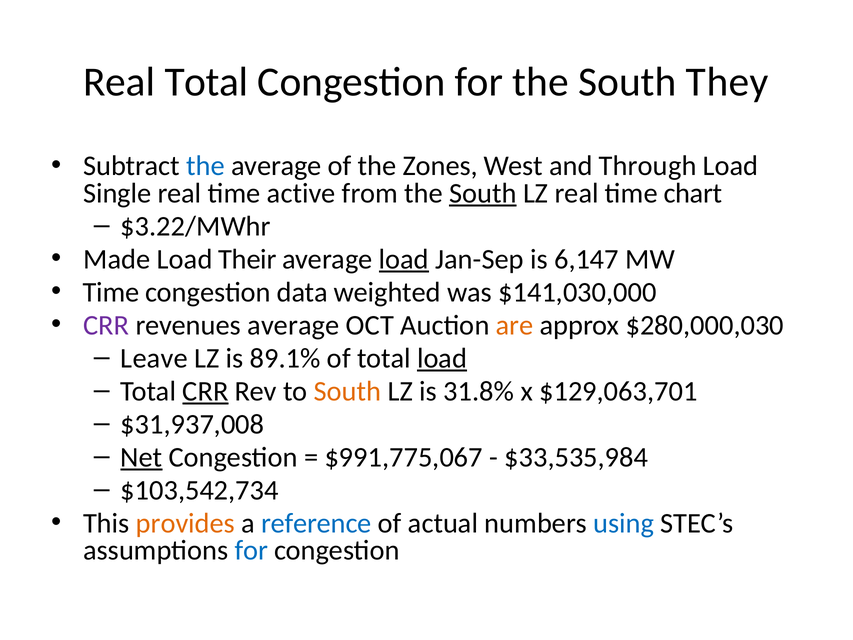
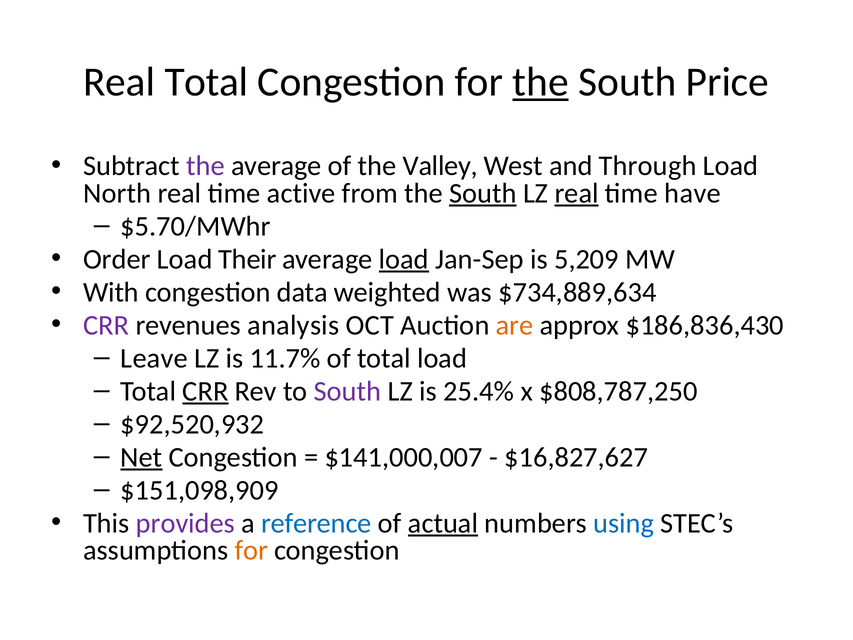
the at (541, 82) underline: none -> present
They: They -> Price
the at (206, 166) colour: blue -> purple
Zones: Zones -> Valley
Single: Single -> North
real at (577, 193) underline: none -> present
chart: chart -> have
$3.22/MWhr: $3.22/MWhr -> $5.70/MWhr
Made: Made -> Order
6,147: 6,147 -> 5,209
Time at (111, 292): Time -> With
$141,030,000: $141,030,000 -> $734,889,634
revenues average: average -> analysis
$280,000,030: $280,000,030 -> $186,836,430
89.1%: 89.1% -> 11.7%
load at (442, 358) underline: present -> none
South at (347, 391) colour: orange -> purple
31.8%: 31.8% -> 25.4%
$129,063,701: $129,063,701 -> $808,787,250
$31,937,008: $31,937,008 -> $92,520,932
$991,775,067: $991,775,067 -> $141,000,007
$33,535,984: $33,535,984 -> $16,827,627
$103,542,734: $103,542,734 -> $151,098,909
provides colour: orange -> purple
actual underline: none -> present
for at (251, 550) colour: blue -> orange
